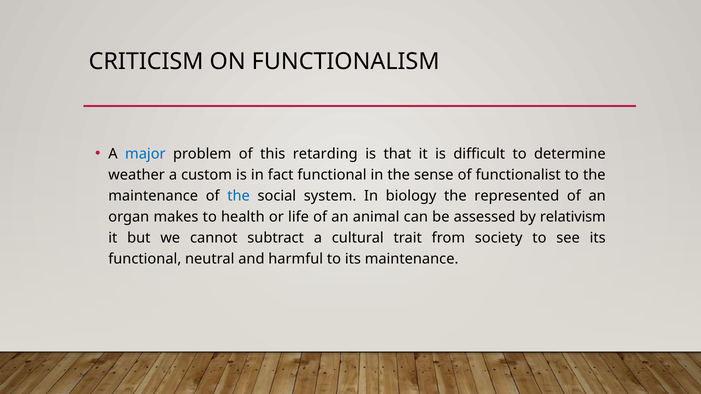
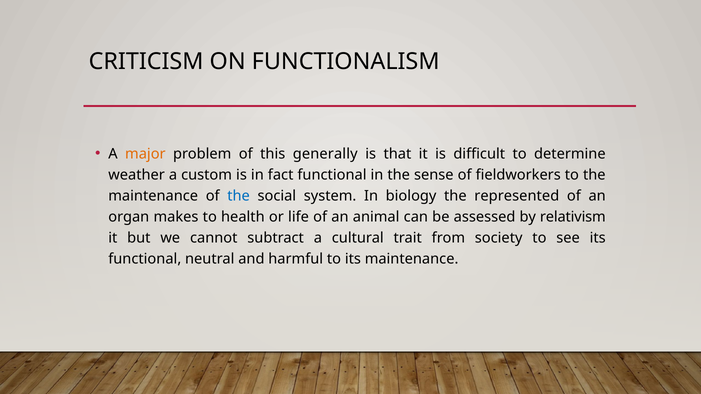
major colour: blue -> orange
retarding: retarding -> generally
functionalist: functionalist -> fieldworkers
